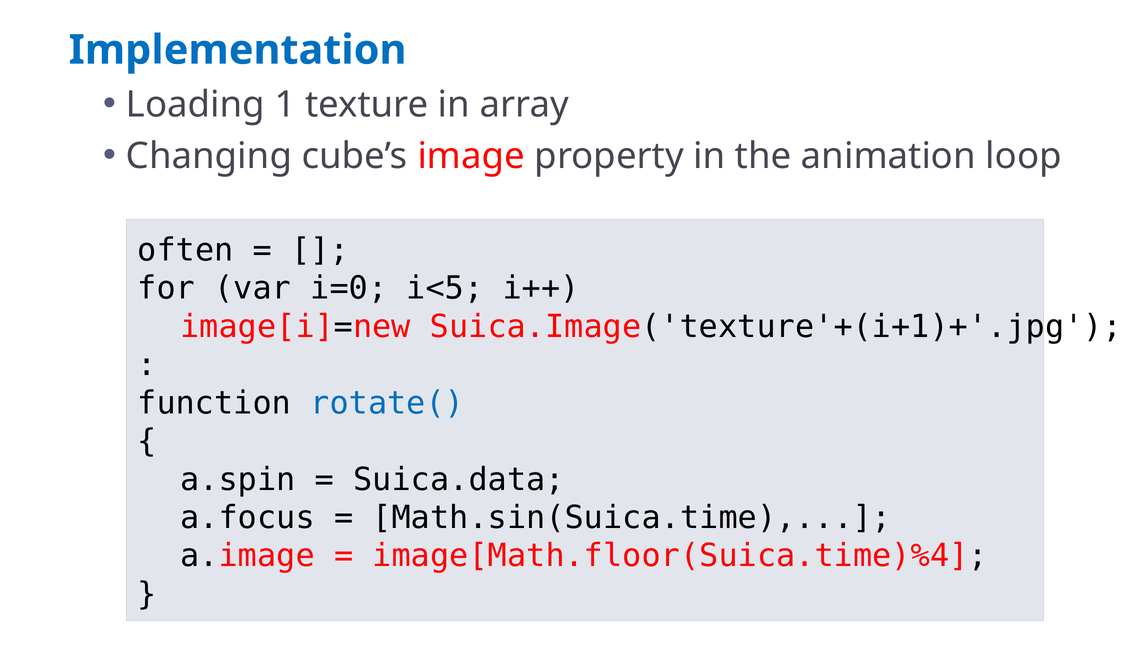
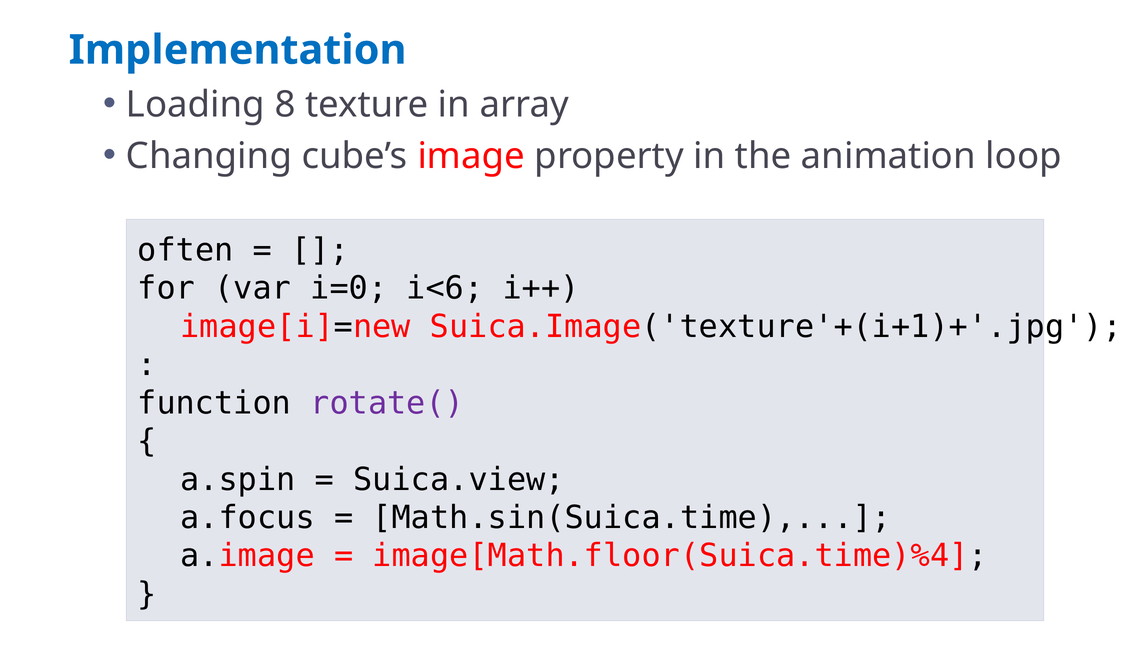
1: 1 -> 8
i<5: i<5 -> i<6
rotate( colour: blue -> purple
Suica.data: Suica.data -> Suica.view
